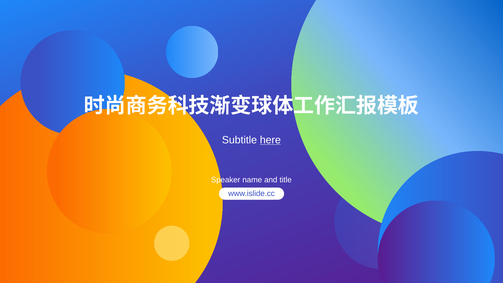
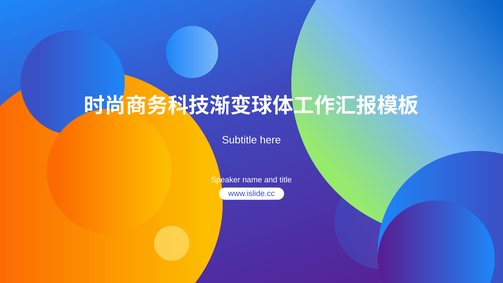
here underline: present -> none
